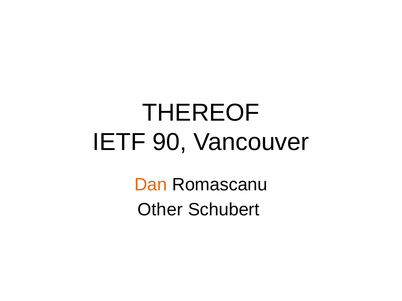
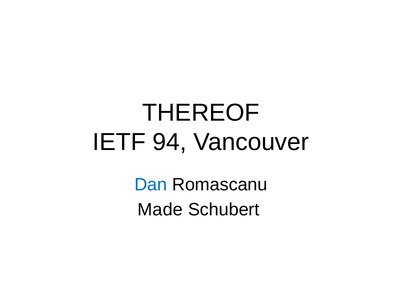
90: 90 -> 94
Dan colour: orange -> blue
Other: Other -> Made
